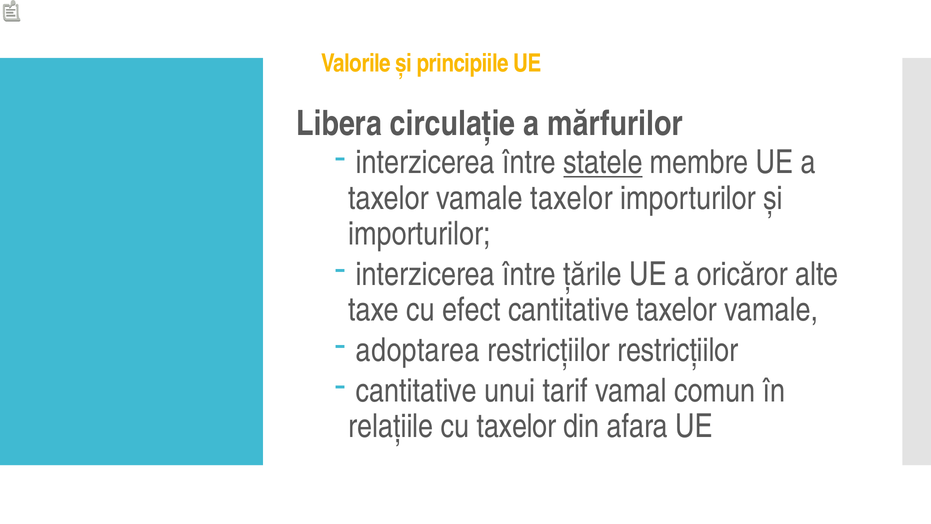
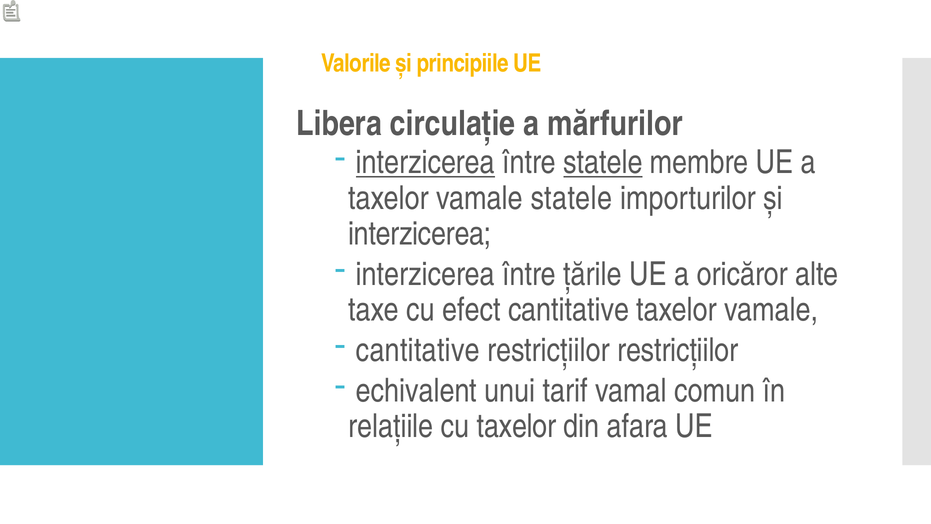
interzicerea at (425, 162) underline: none -> present
vamale taxelor: taxelor -> statele
importurilor at (420, 234): importurilor -> interzicerea
adoptarea at (418, 350): adoptarea -> cantitative
cantitative at (416, 390): cantitative -> echivalent
